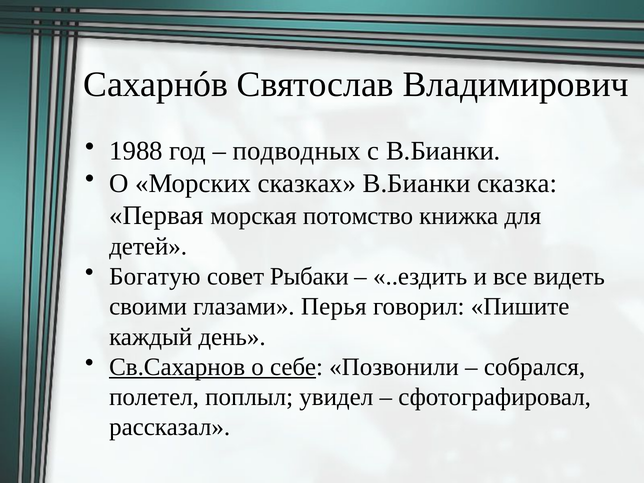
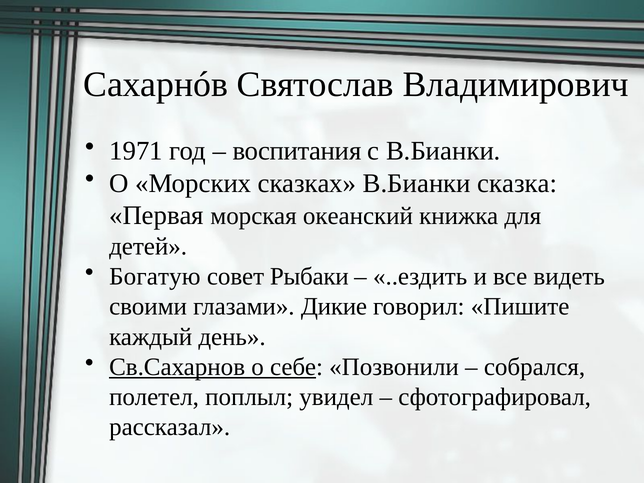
1988: 1988 -> 1971
подводных: подводных -> воспитания
потомство: потомство -> океанский
Перья: Перья -> Дикие
